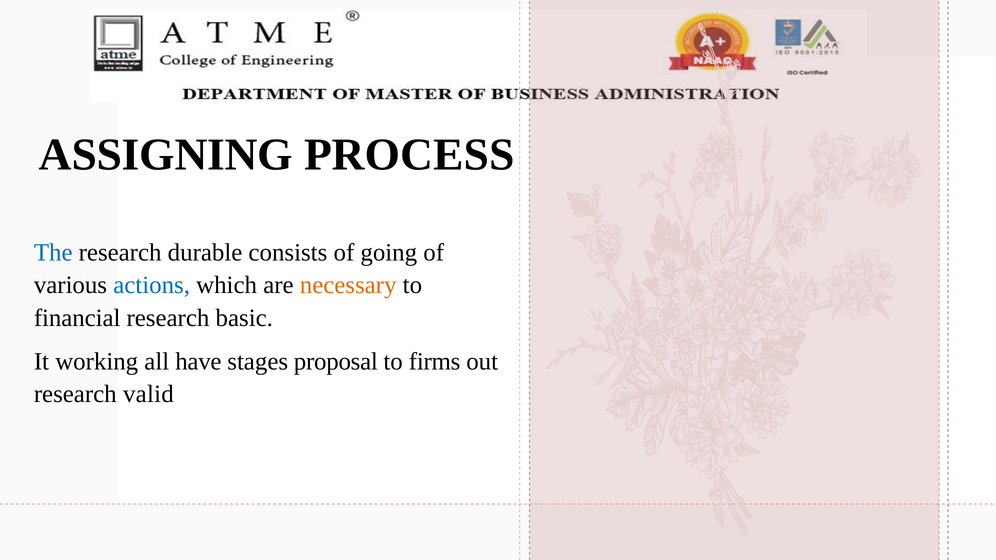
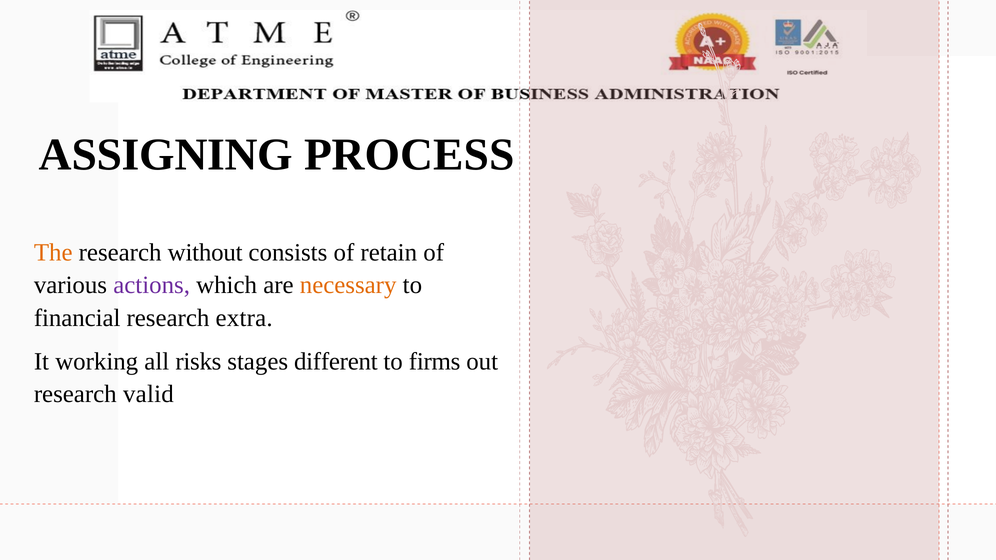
The colour: blue -> orange
durable: durable -> without
going: going -> retain
actions colour: blue -> purple
basic: basic -> extra
have: have -> risks
proposal: proposal -> different
